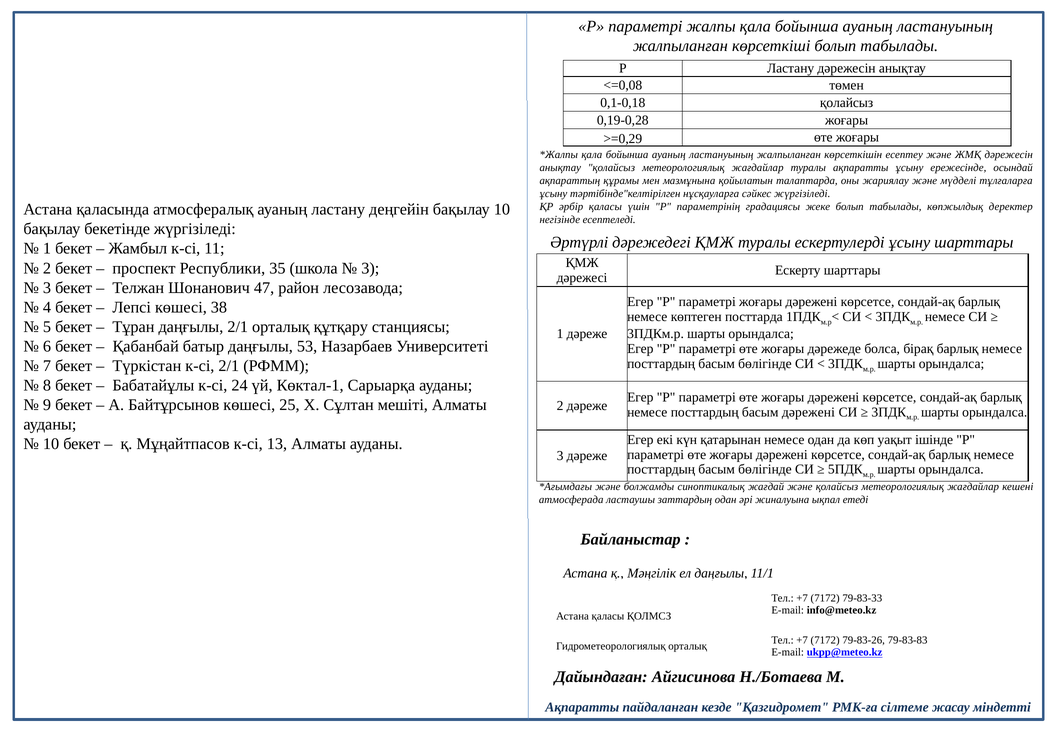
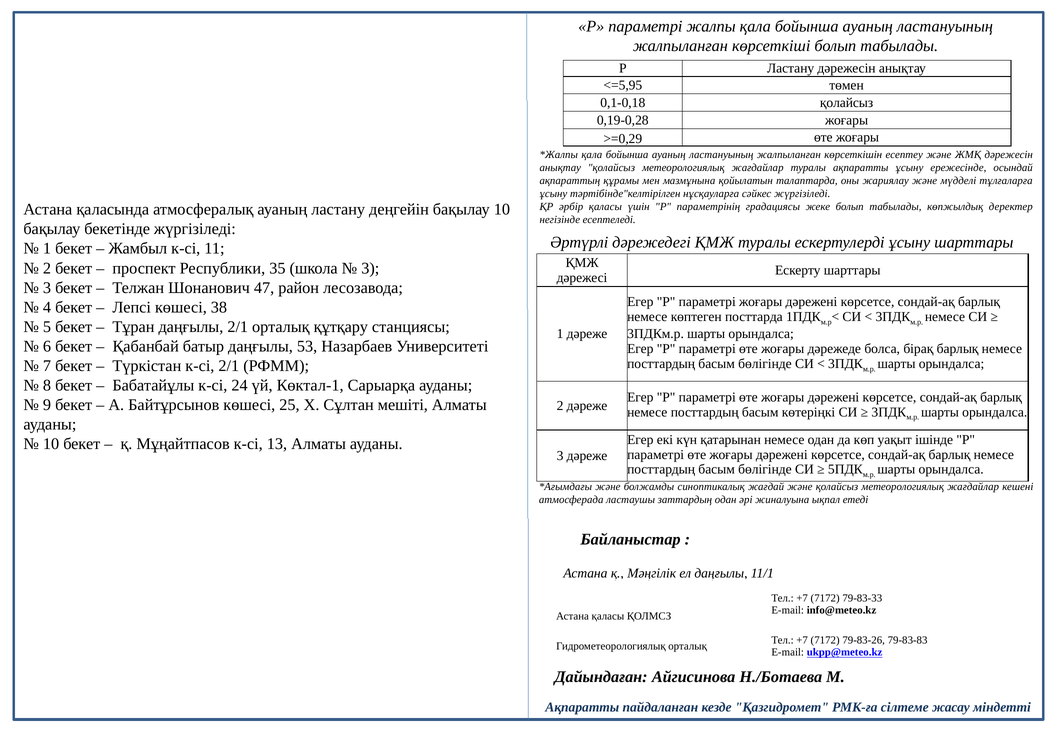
<=0,08: <=0,08 -> <=5,95
басым дәрежені: дәрежені -> көтеріңкі
